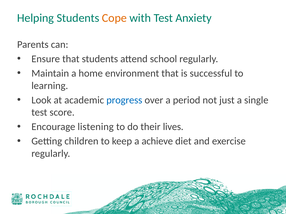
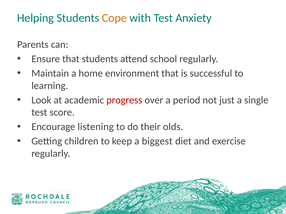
progress colour: blue -> red
lives: lives -> olds
achieve: achieve -> biggest
